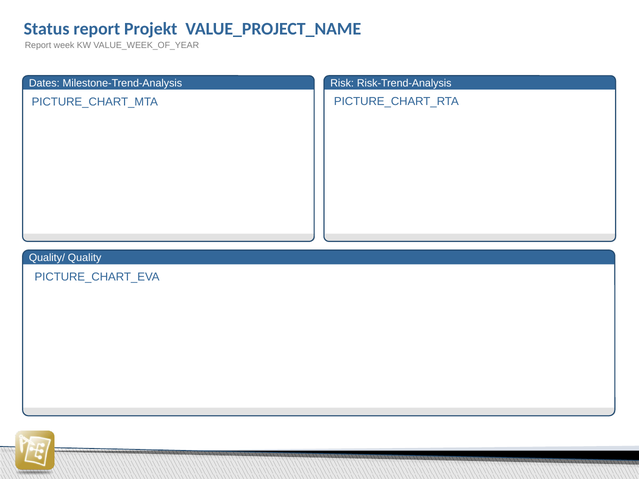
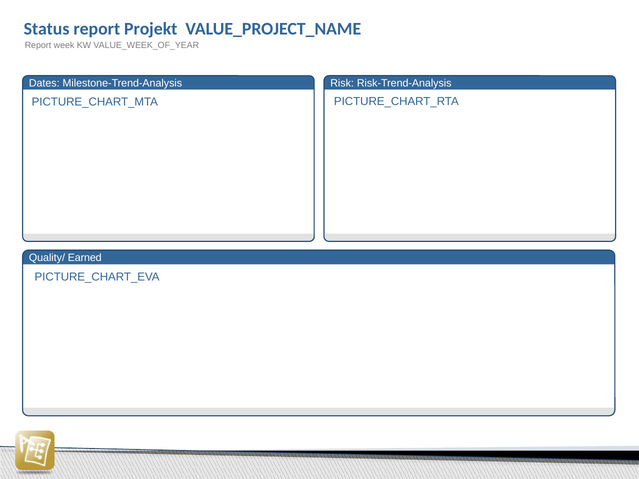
Quality: Quality -> Earned
